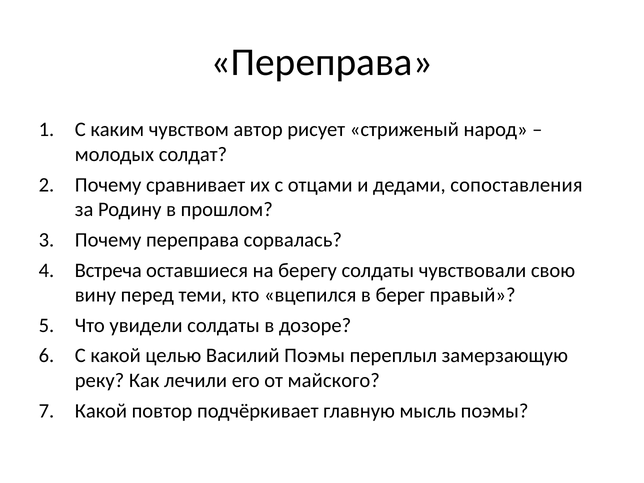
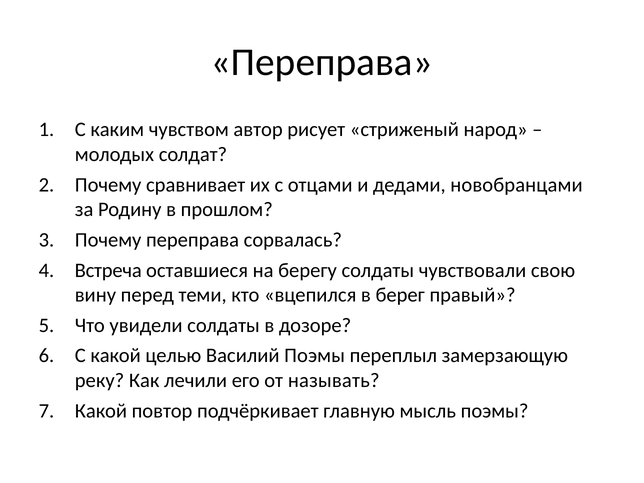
сопоставления: сопоставления -> новобранцами
майского: майского -> называть
